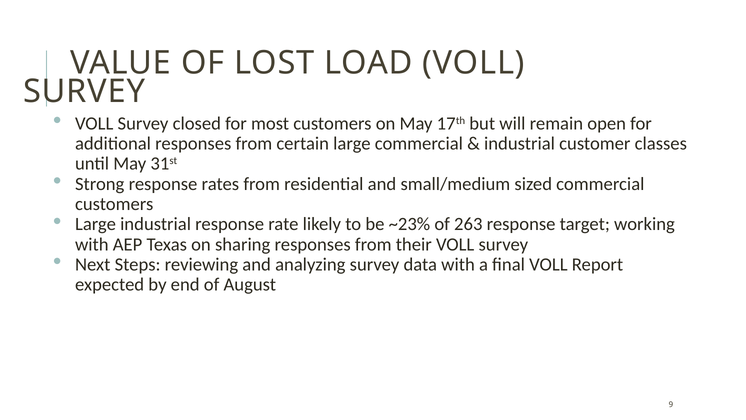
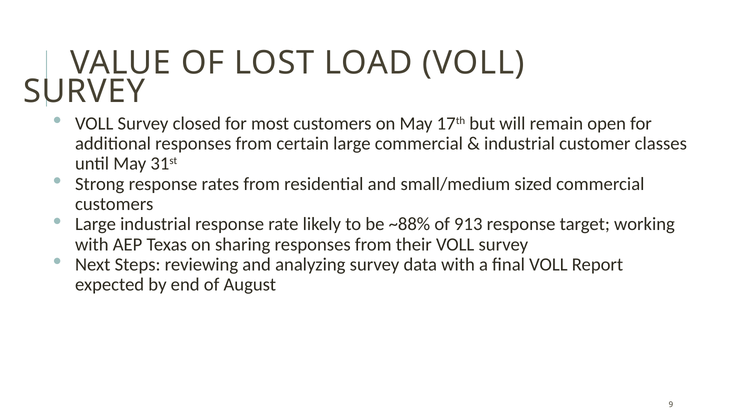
~23%: ~23% -> ~88%
263: 263 -> 913
